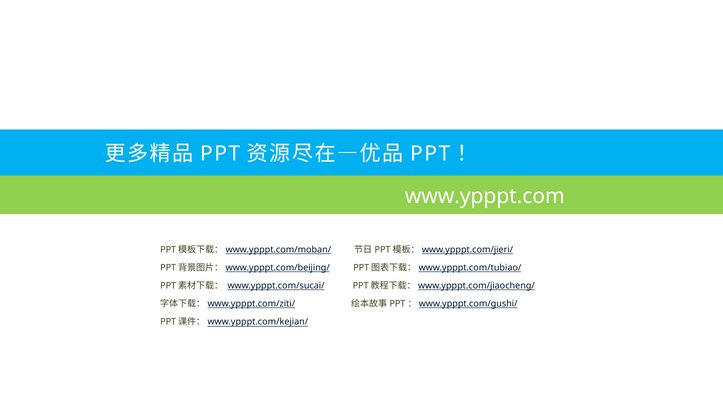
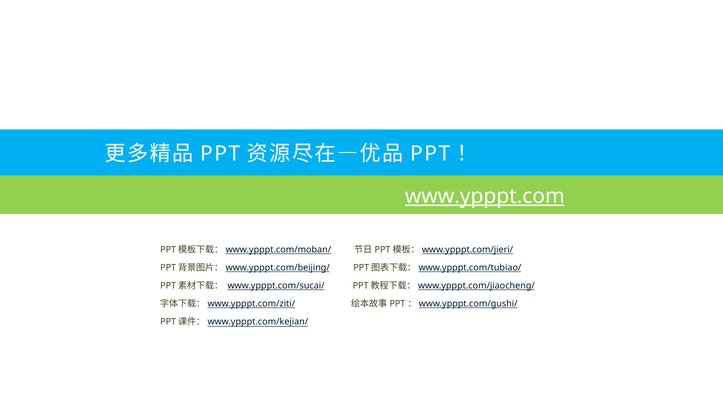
www.ypppt.com underline: none -> present
